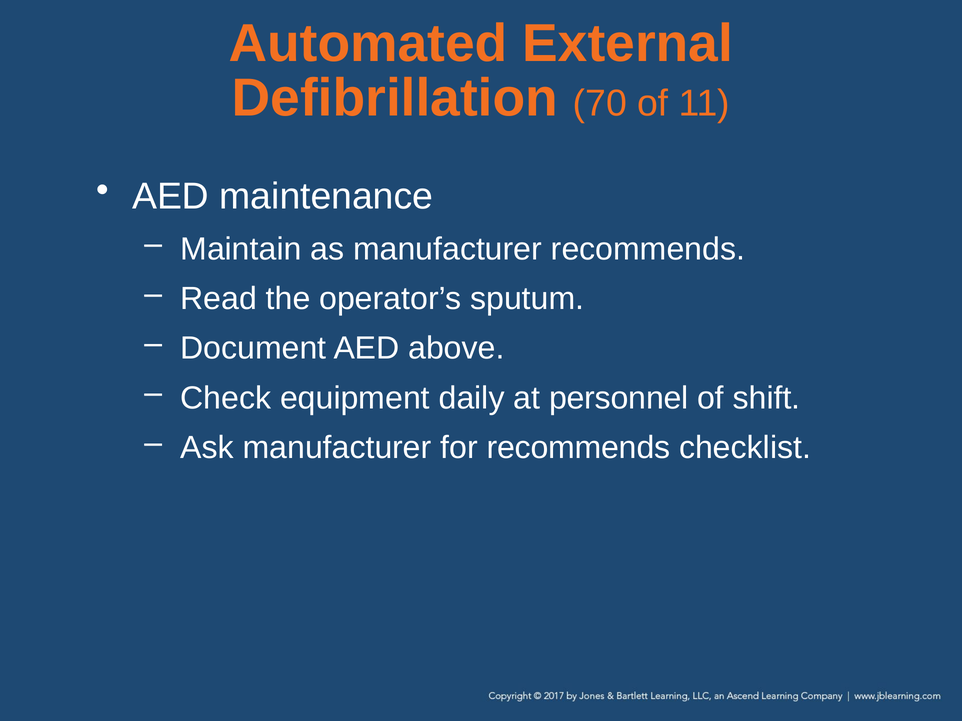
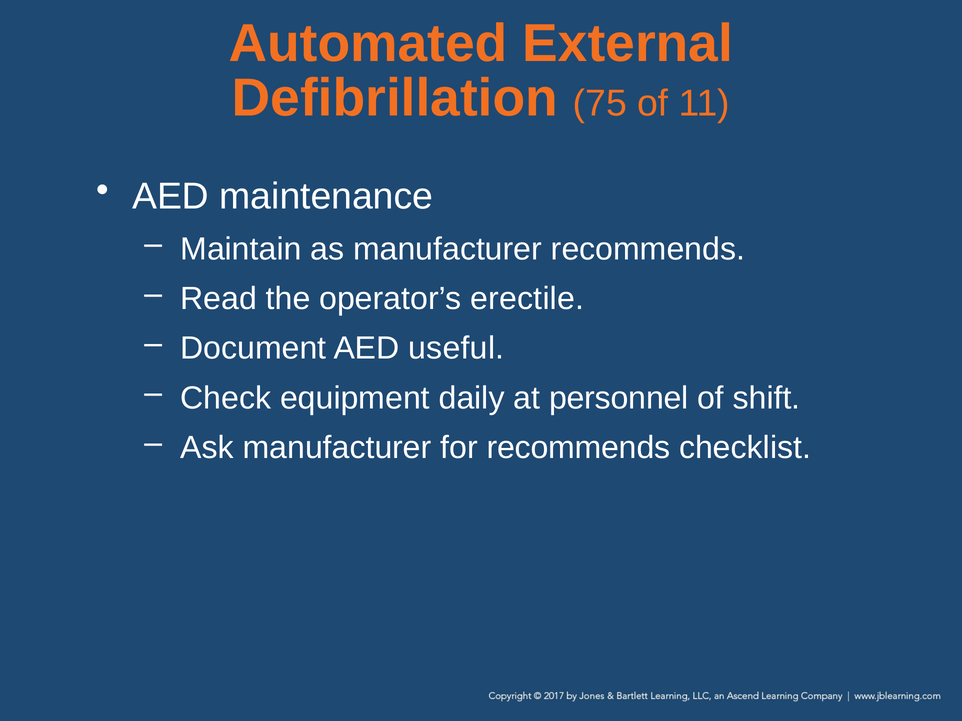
70: 70 -> 75
sputum: sputum -> erectile
above: above -> useful
